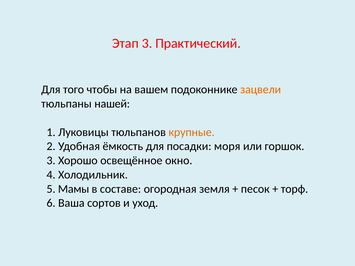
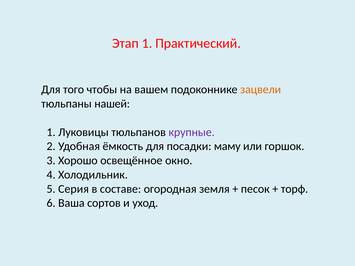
Этап 3: 3 -> 1
крупные colour: orange -> purple
моря: моря -> маму
Мамы: Мамы -> Серия
